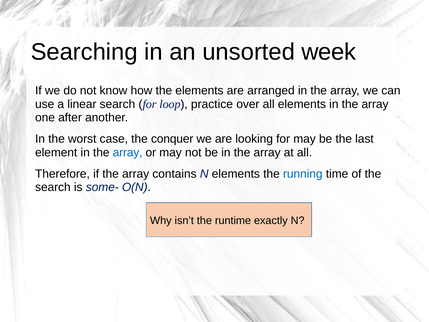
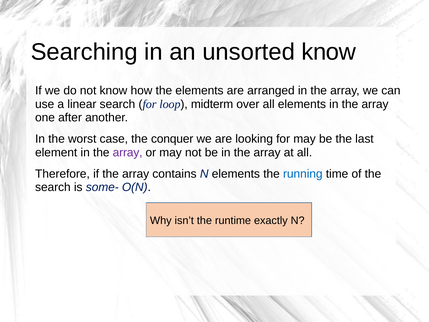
unsorted week: week -> know
practice: practice -> midterm
array at (128, 152) colour: blue -> purple
